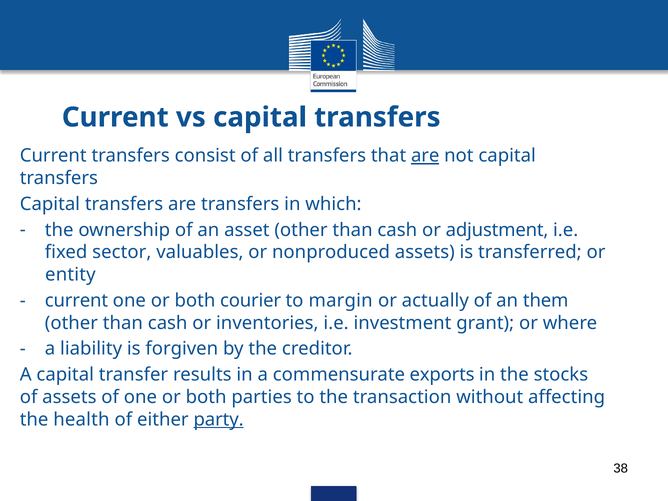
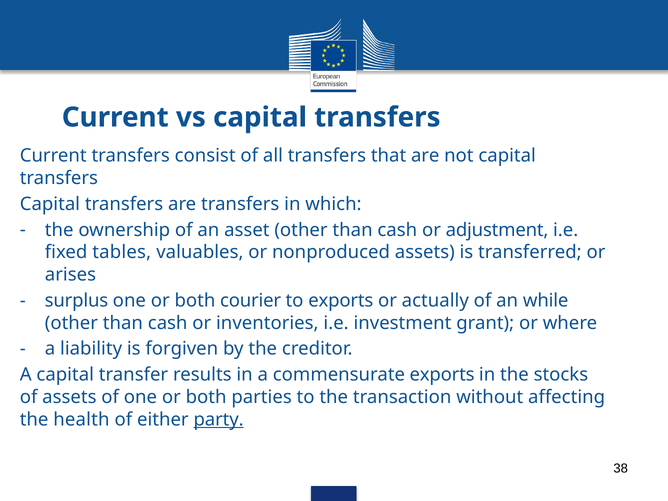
are at (425, 156) underline: present -> none
sector: sector -> tables
entity: entity -> arises
current at (76, 301): current -> surplus
to margin: margin -> exports
them: them -> while
